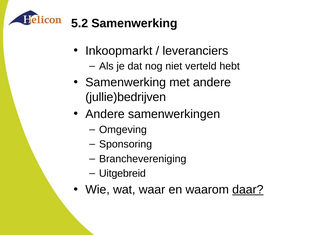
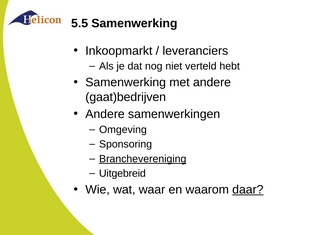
5.2: 5.2 -> 5.5
jullie)bedrijven: jullie)bedrijven -> gaat)bedrijven
Branchevereniging underline: none -> present
